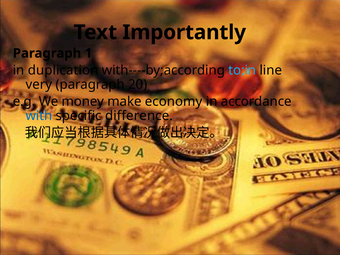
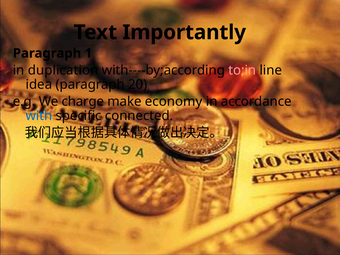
to;in colour: light blue -> pink
very: very -> idea
money: money -> charge
difference: difference -> connected
